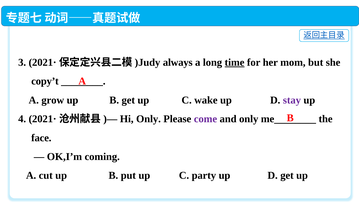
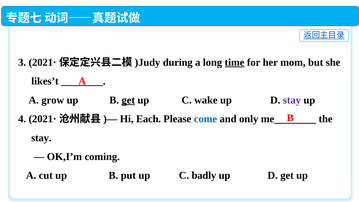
always: always -> during
copy’t: copy’t -> likes’t
get at (128, 100) underline: none -> present
Hi Only: Only -> Each
come colour: purple -> blue
face at (41, 138): face -> stay
party: party -> badly
